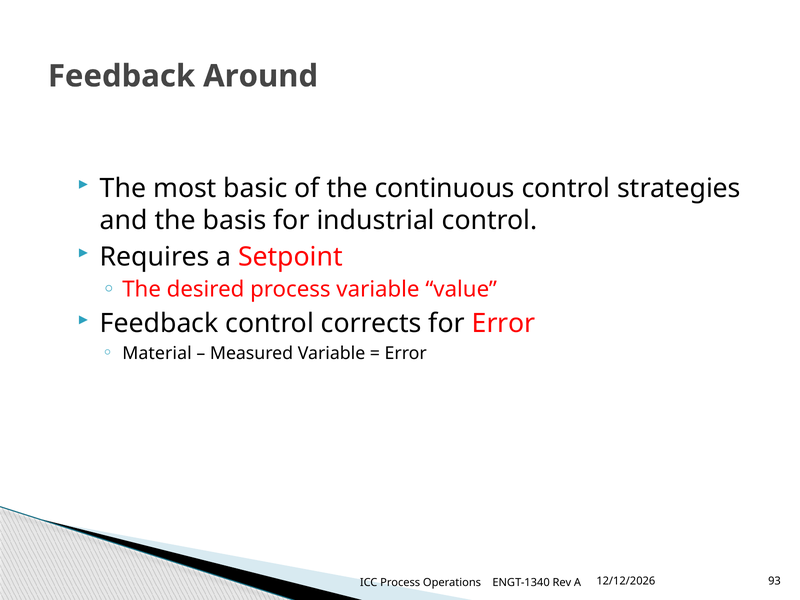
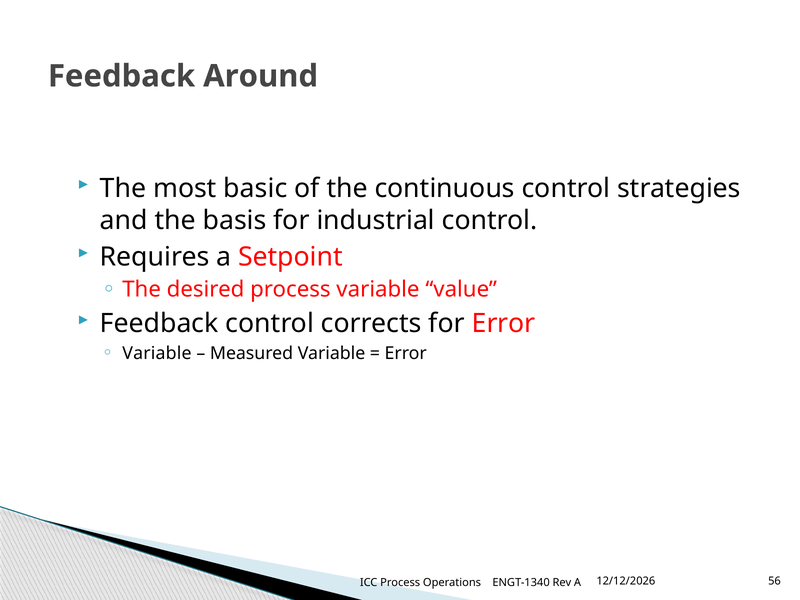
Material at (157, 353): Material -> Variable
93: 93 -> 56
